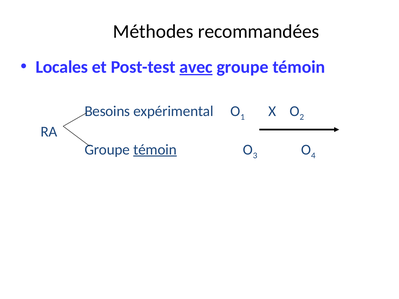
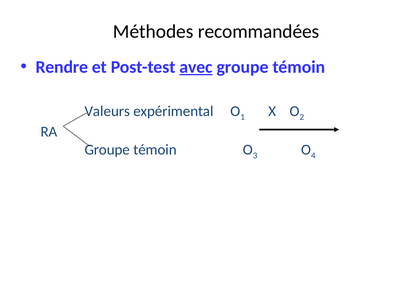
Locales: Locales -> Rendre
Besoins: Besoins -> Valeurs
témoin at (155, 150) underline: present -> none
